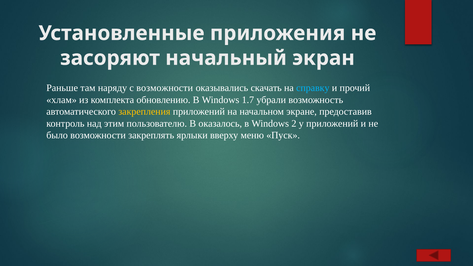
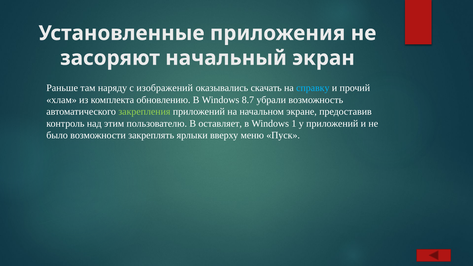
с возможности: возможности -> изображений
1.7: 1.7 -> 8.7
закрепления colour: yellow -> light green
оказалось: оказалось -> оставляет
2: 2 -> 1
